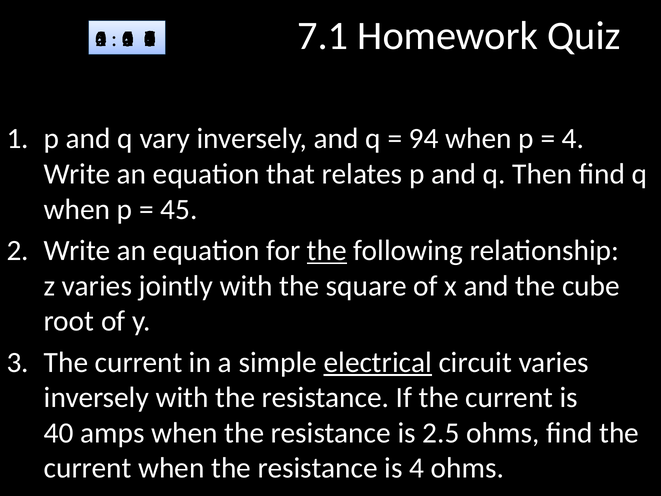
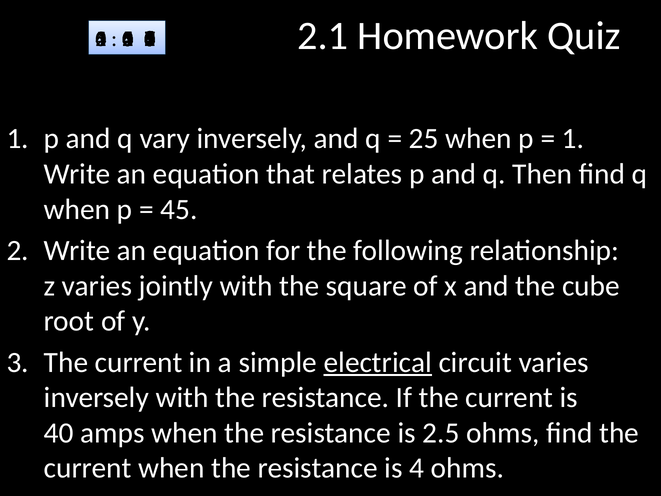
7.1: 7.1 -> 2.1
94: 94 -> 25
4 at (573, 139): 4 -> 1
the at (327, 250) underline: present -> none
